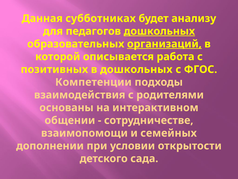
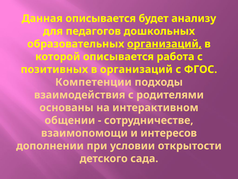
Данная субботниках: субботниках -> описывается
дошкольных at (159, 31) underline: present -> none
в дошкольных: дошкольных -> организаций
семейных: семейных -> интересов
